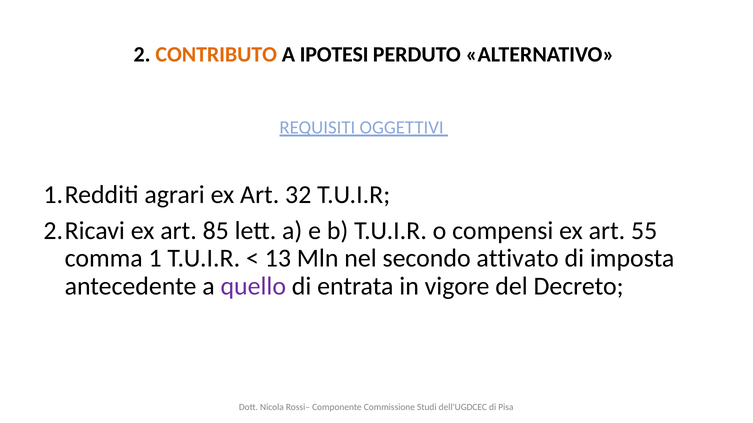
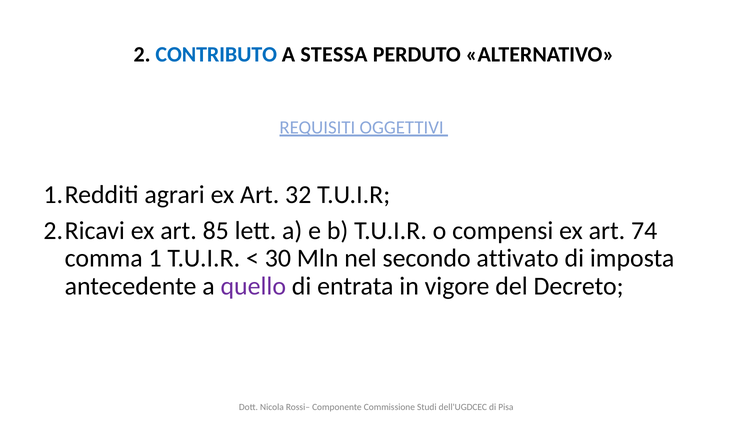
CONTRIBUTO colour: orange -> blue
IPOTESI: IPOTESI -> STESSA
55: 55 -> 74
13: 13 -> 30
